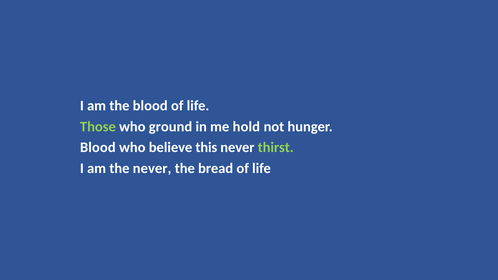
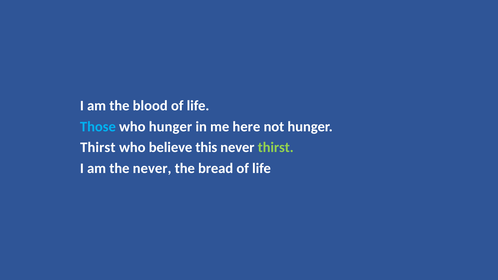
Those colour: light green -> light blue
who ground: ground -> hunger
hold: hold -> here
Blood at (98, 148): Blood -> Thirst
